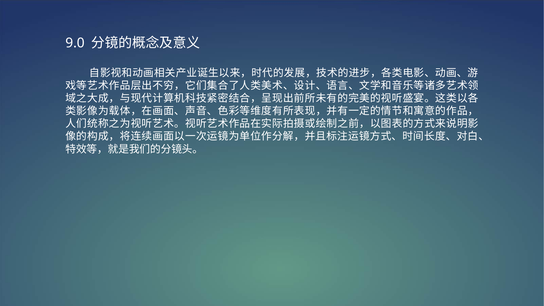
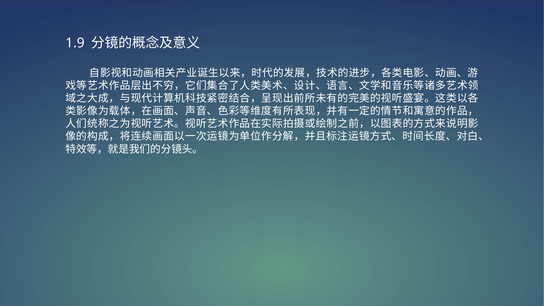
9.0: 9.0 -> 1.9
